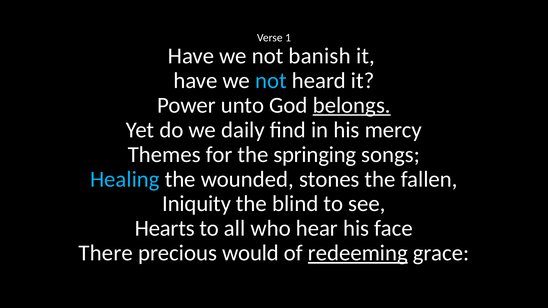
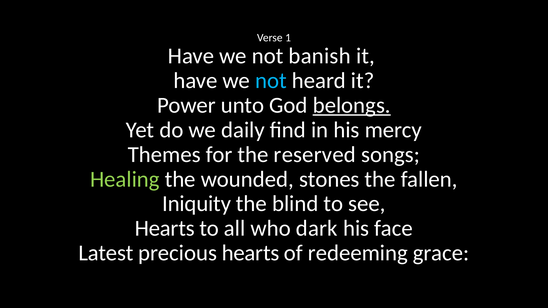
springing: springing -> reserved
Healing colour: light blue -> light green
hear: hear -> dark
There: There -> Latest
precious would: would -> hearts
redeeming underline: present -> none
